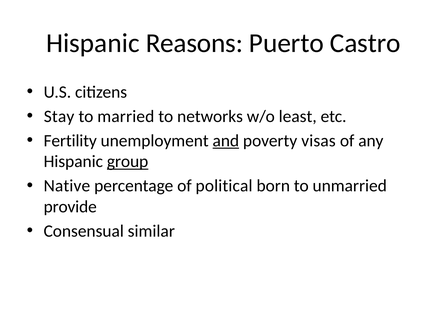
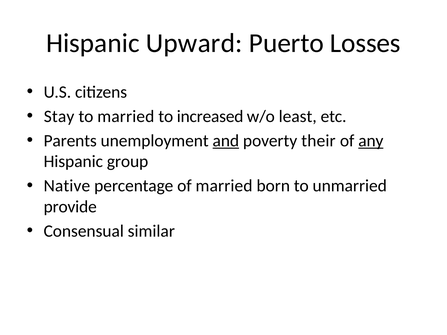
Reasons: Reasons -> Upward
Castro: Castro -> Losses
networks: networks -> increased
Fertility: Fertility -> Parents
visas: visas -> their
any underline: none -> present
group underline: present -> none
of political: political -> married
